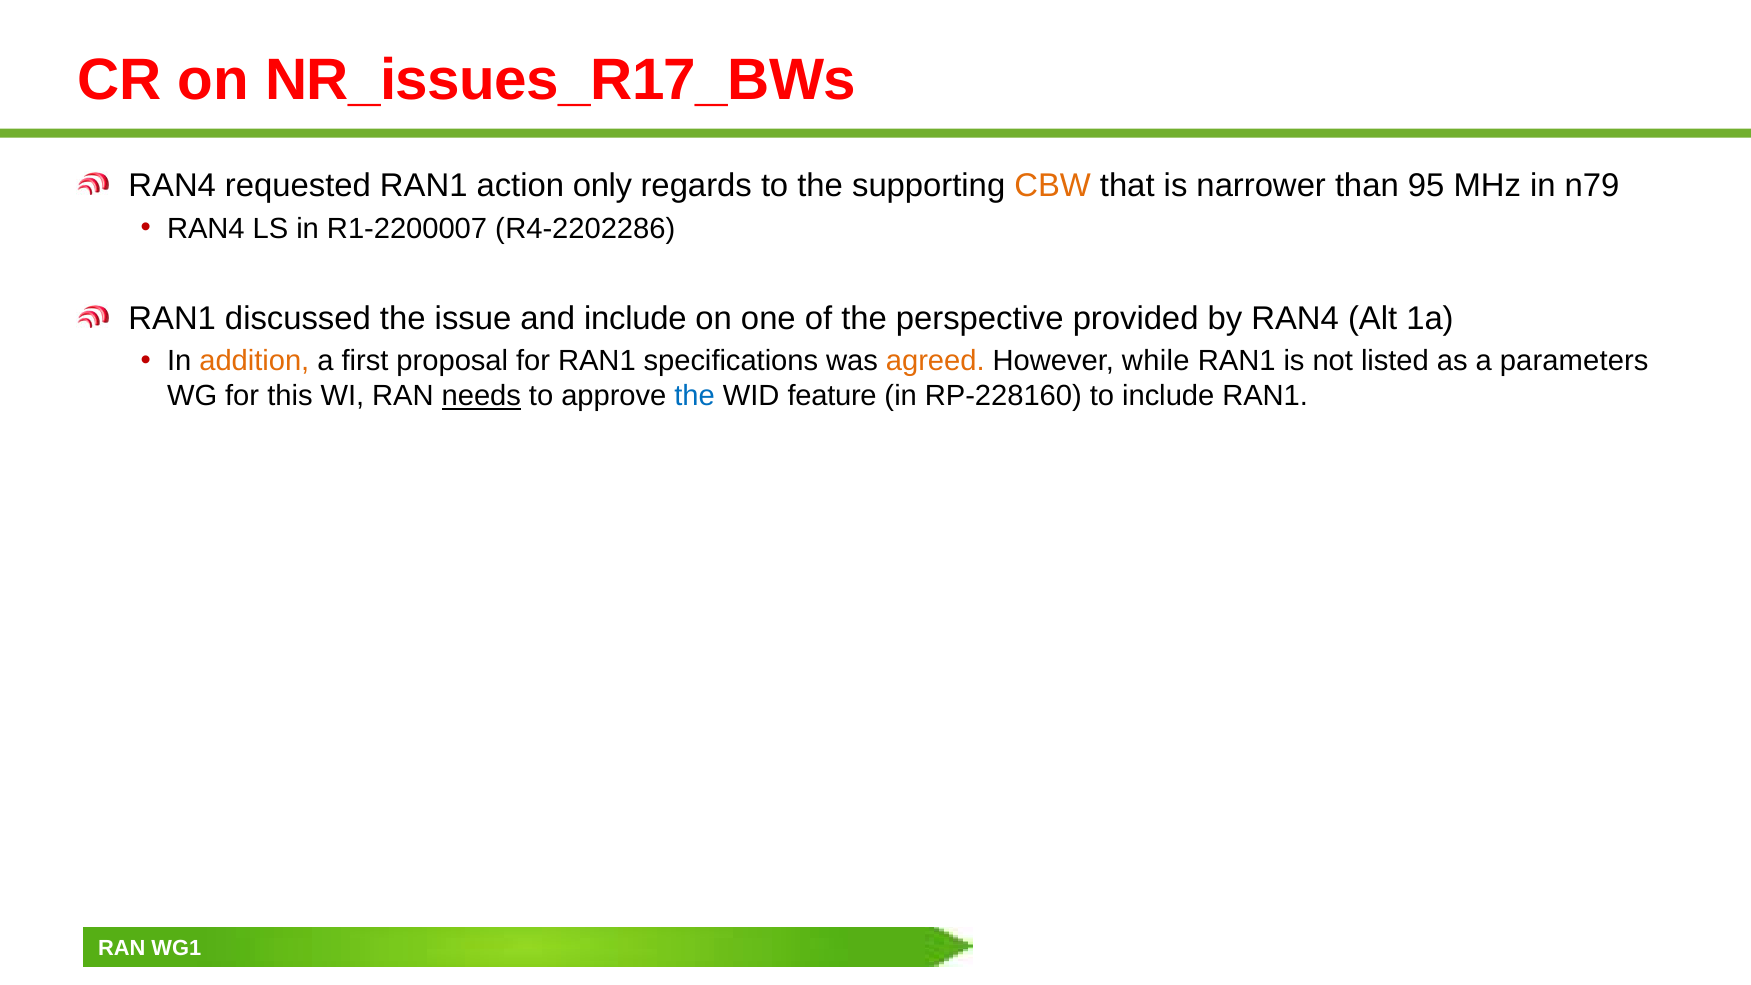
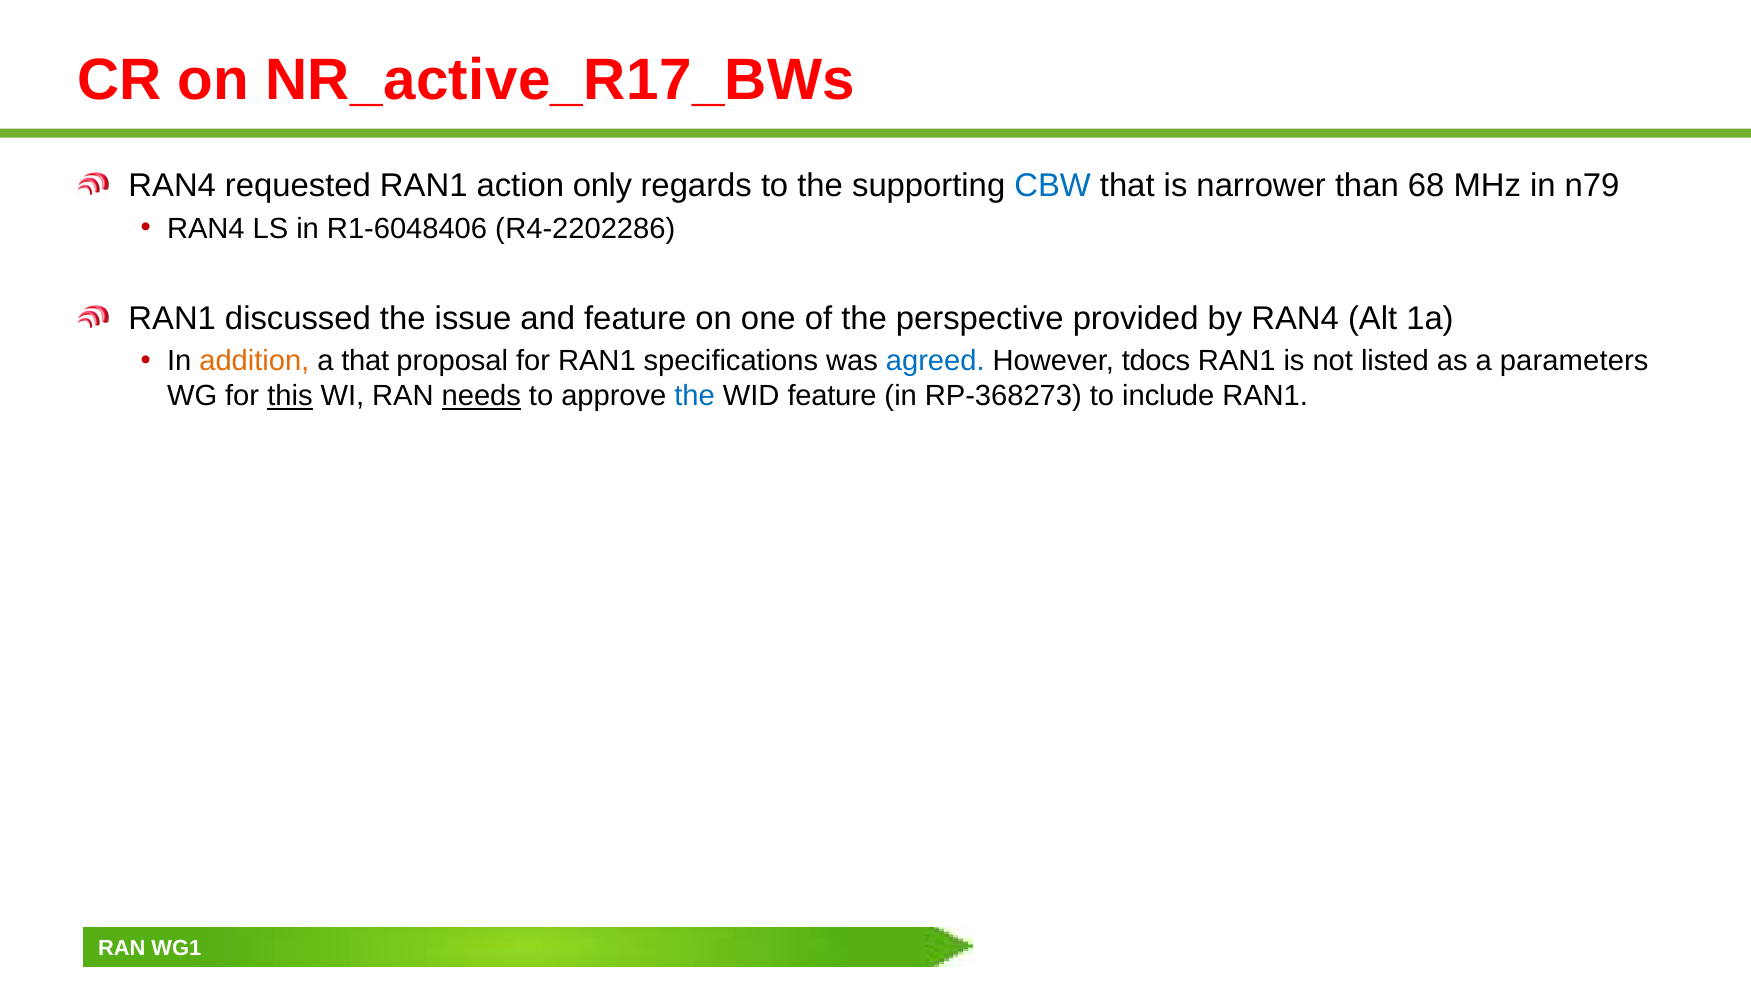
NR_issues_R17_BWs: NR_issues_R17_BWs -> NR_active_R17_BWs
CBW colour: orange -> blue
95: 95 -> 68
R1-2200007: R1-2200007 -> R1-6048406
and include: include -> feature
a first: first -> that
agreed colour: orange -> blue
while: while -> tdocs
this underline: none -> present
RP-228160: RP-228160 -> RP-368273
